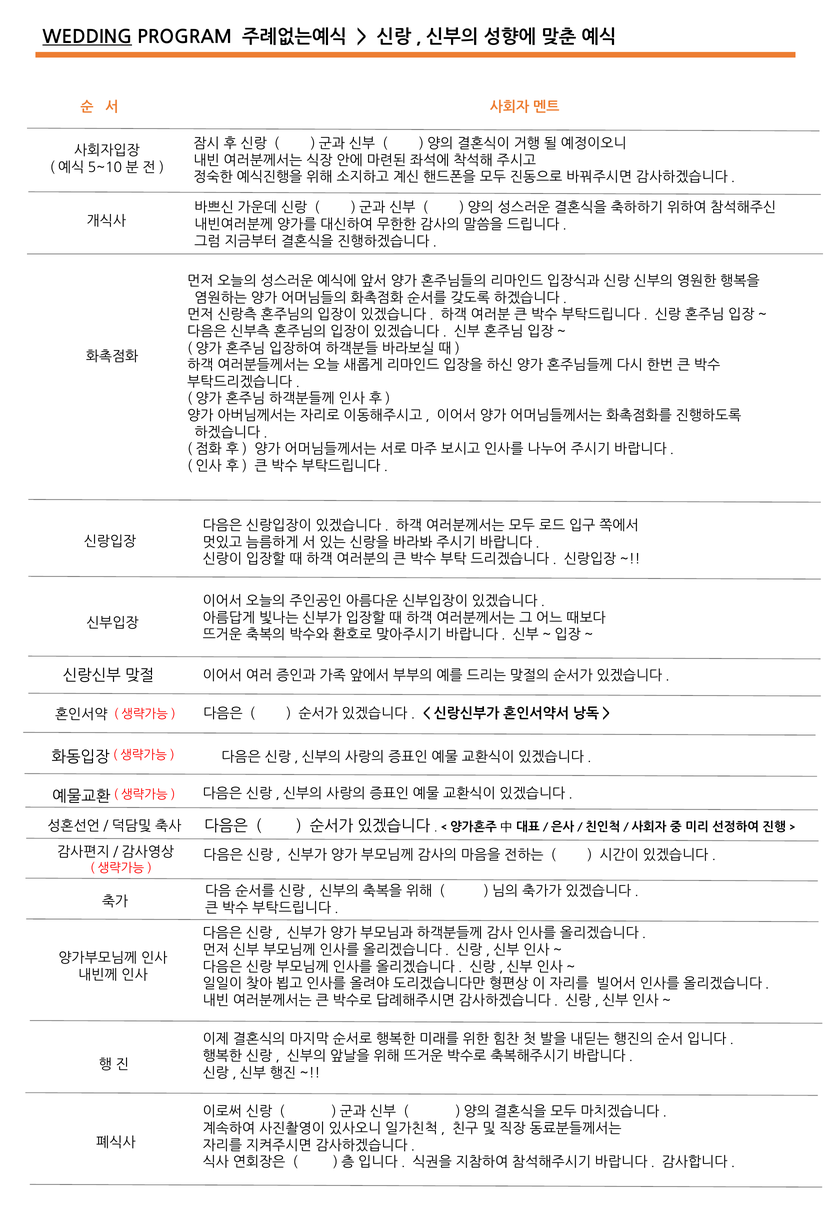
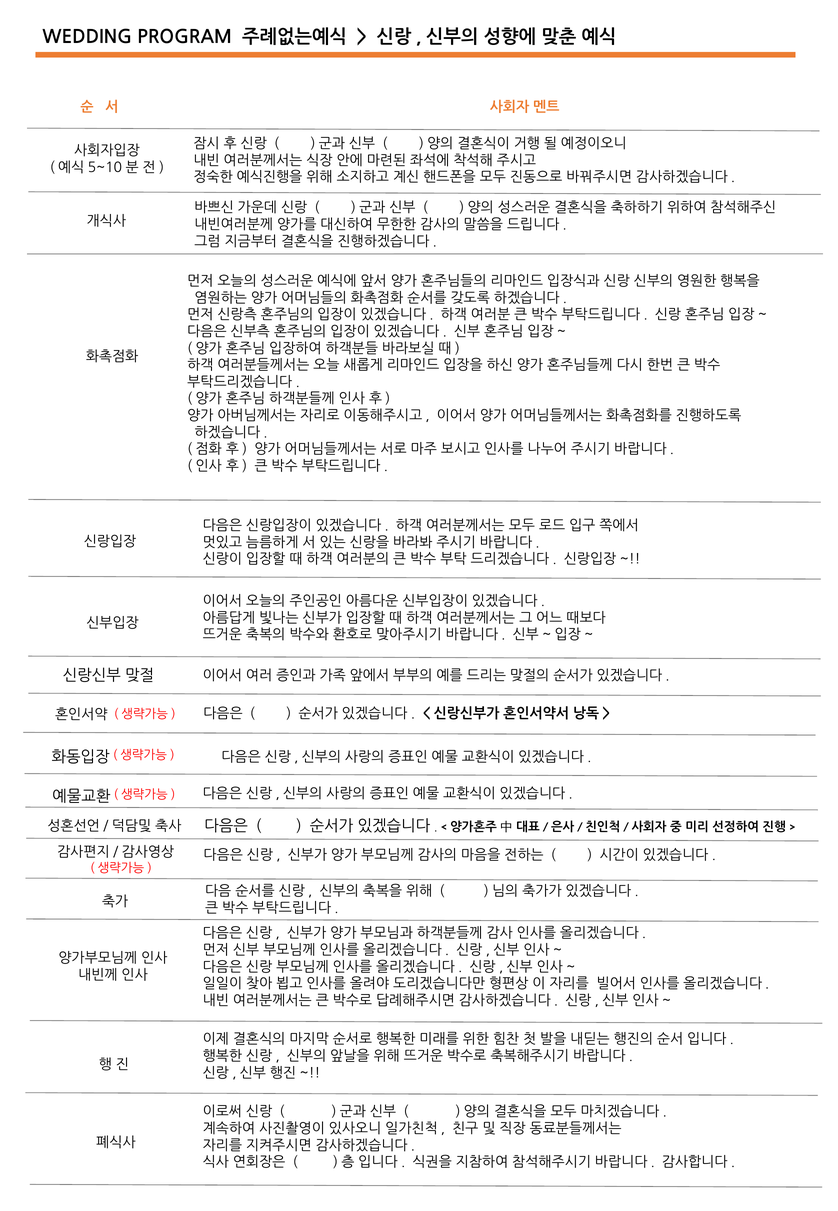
WEDDING underline: present -> none
